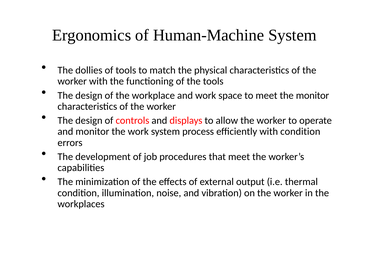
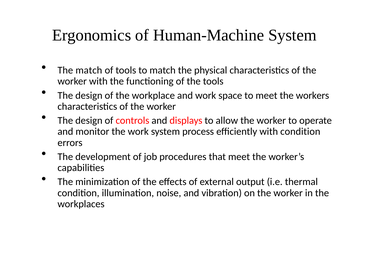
The dollies: dollies -> match
the monitor: monitor -> workers
